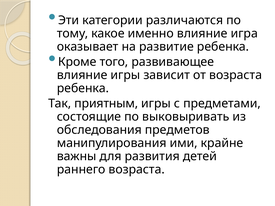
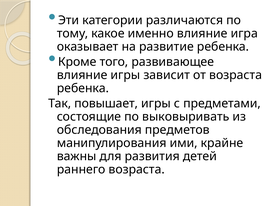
приятным: приятным -> повышает
